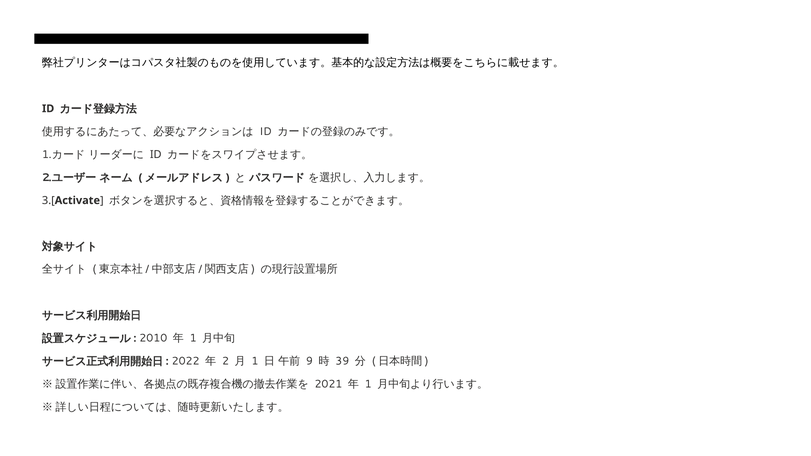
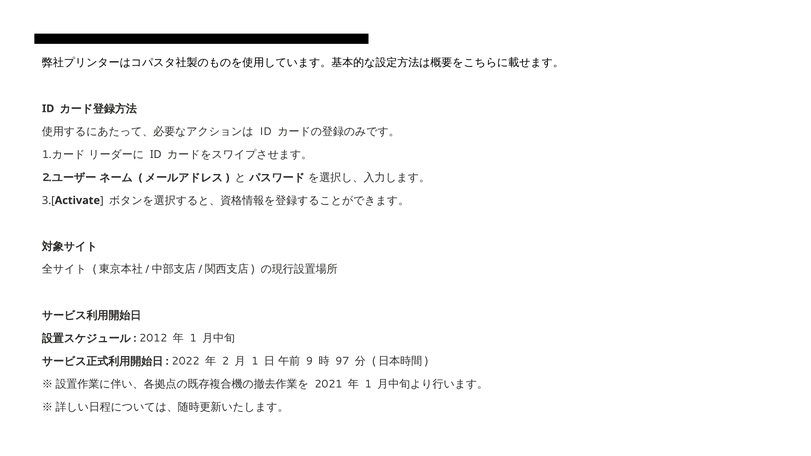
2010: 2010 -> 2012
39: 39 -> 97
